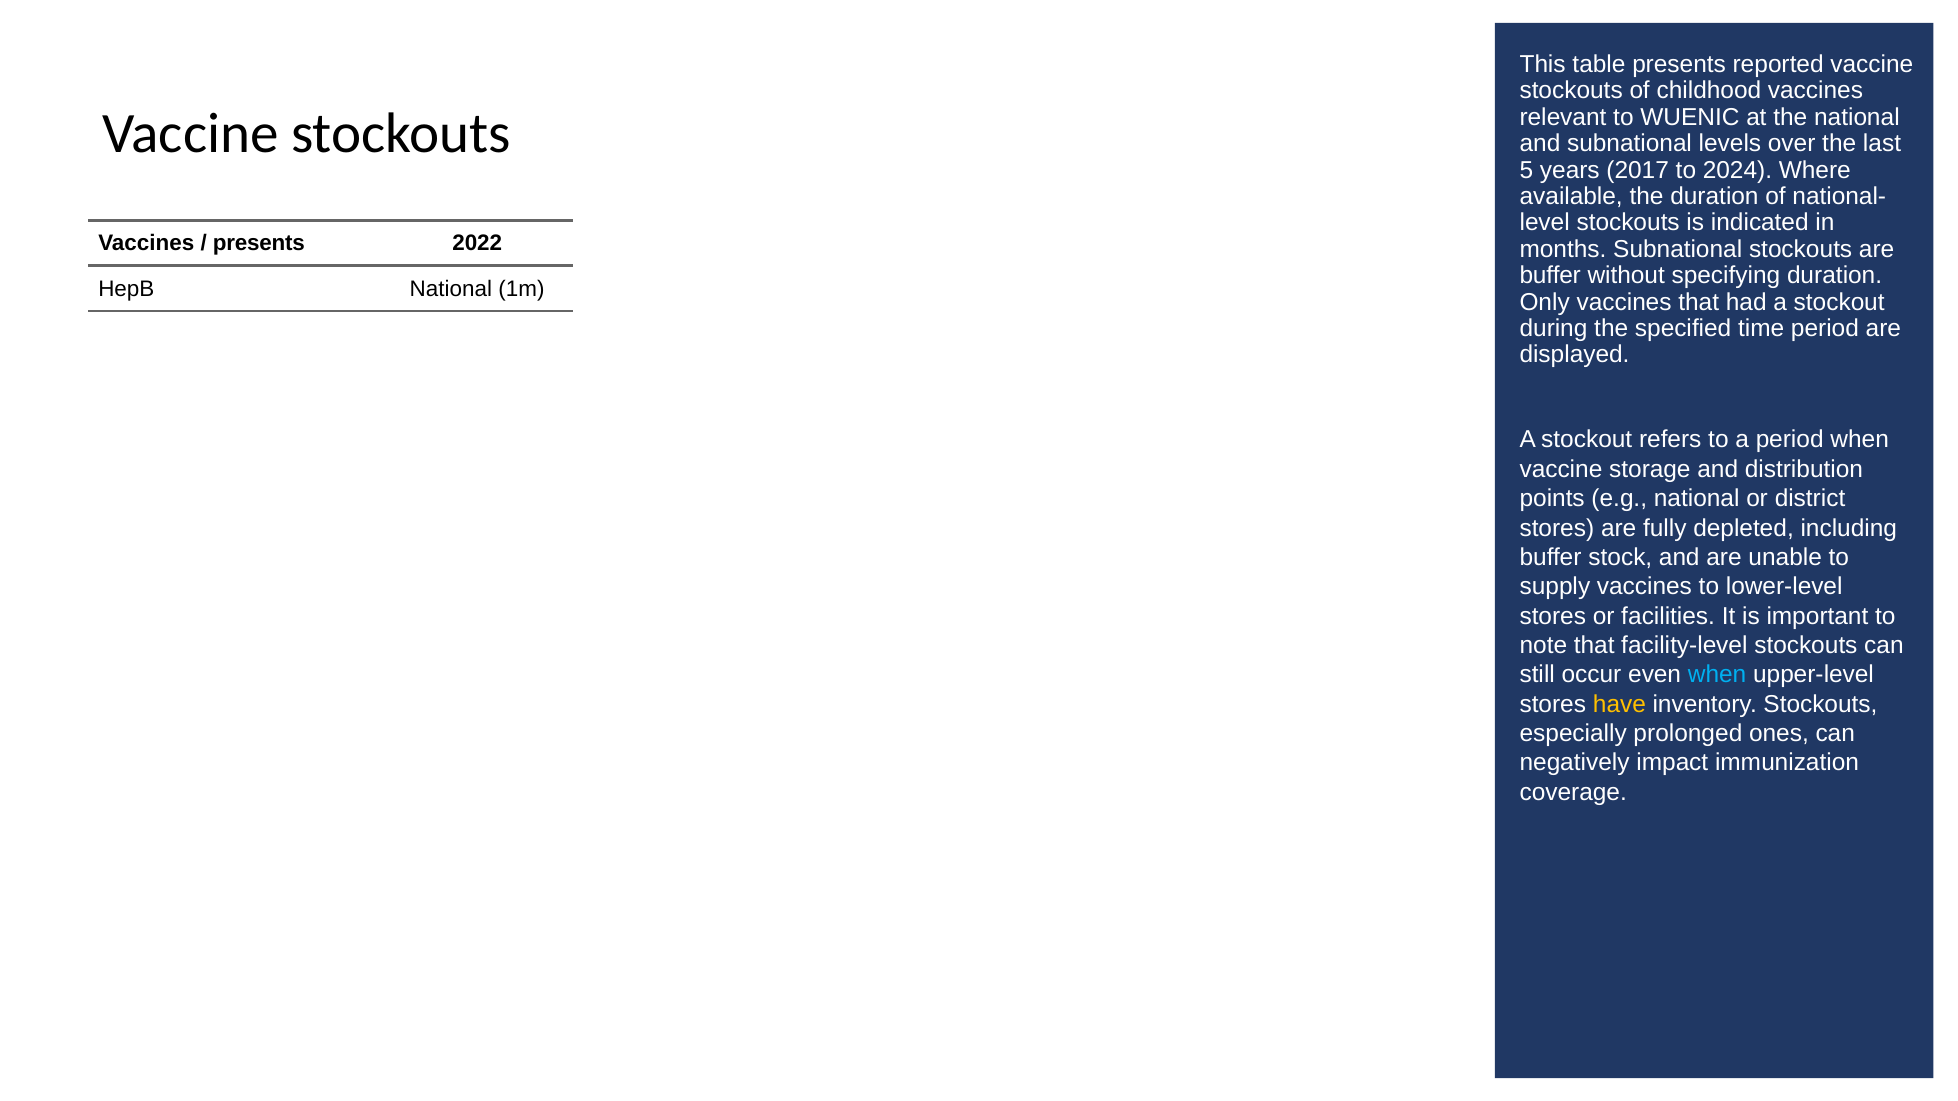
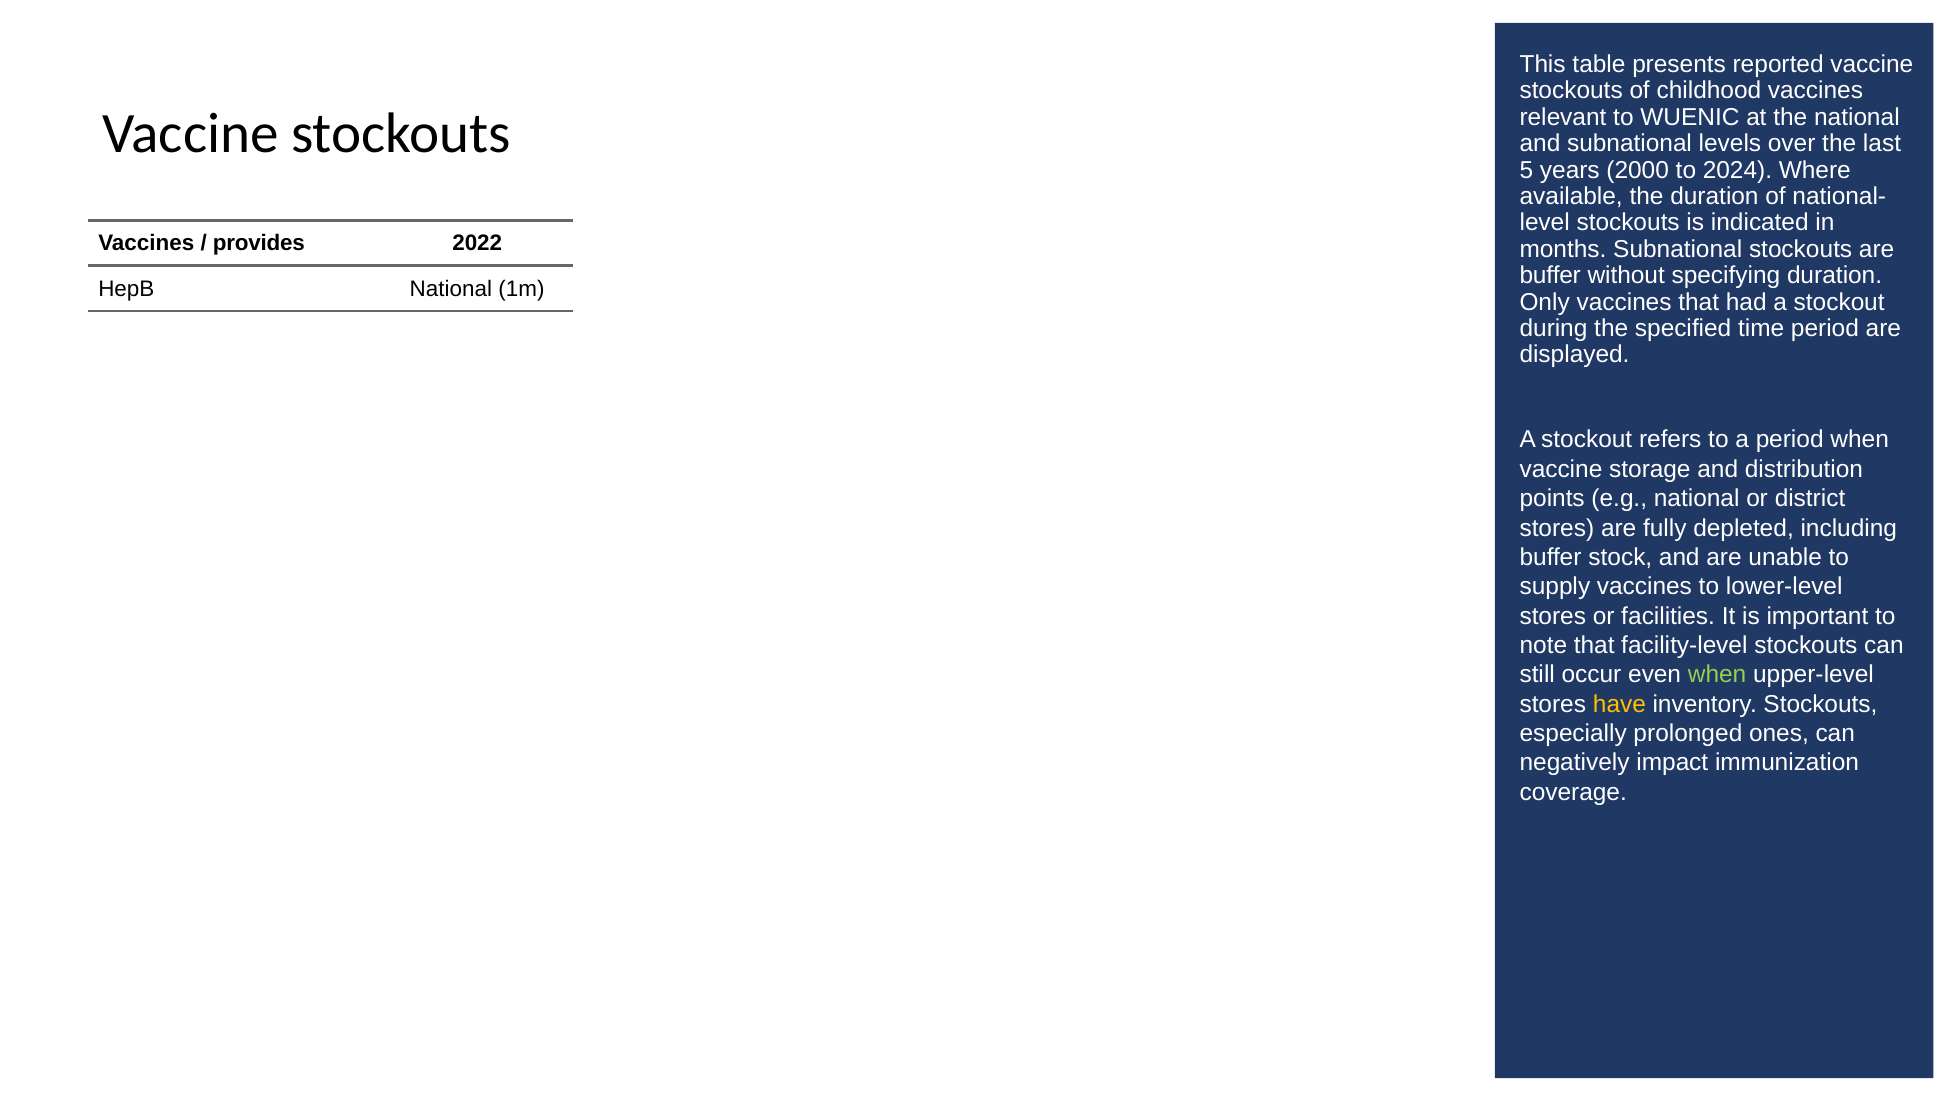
2017: 2017 -> 2000
presents at (259, 243): presents -> provides
when at (1717, 675) colour: light blue -> light green
